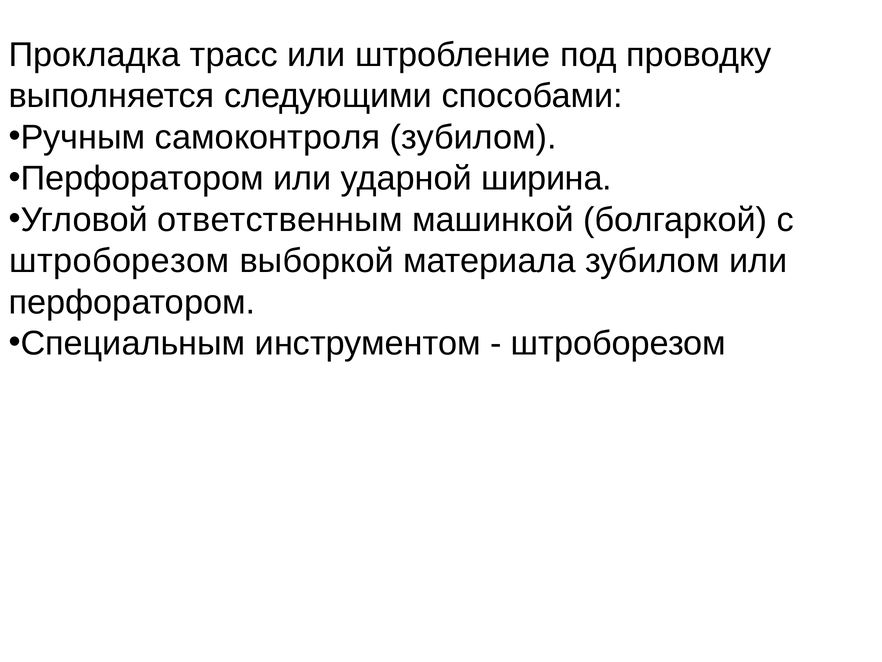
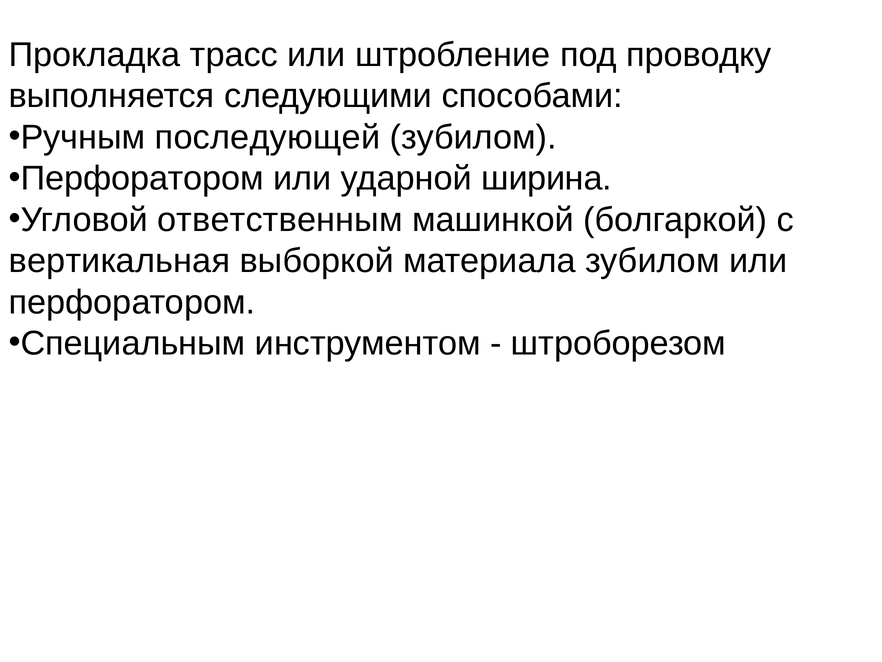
самоконтроля: самоконтроля -> последующей
штроборезом at (119, 261): штроборезом -> вертикальная
